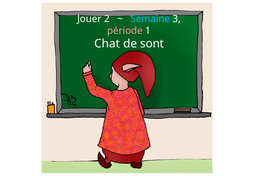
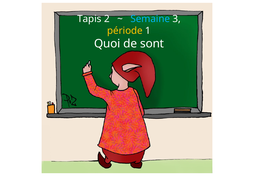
Jouer: Jouer -> Tapis
période colour: pink -> yellow
Chat: Chat -> Quoi
